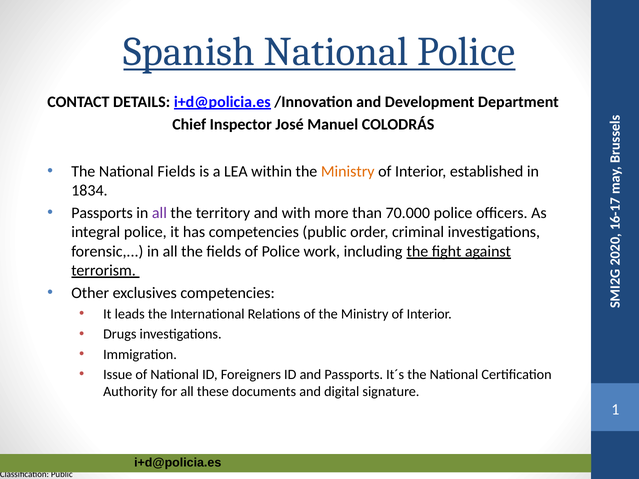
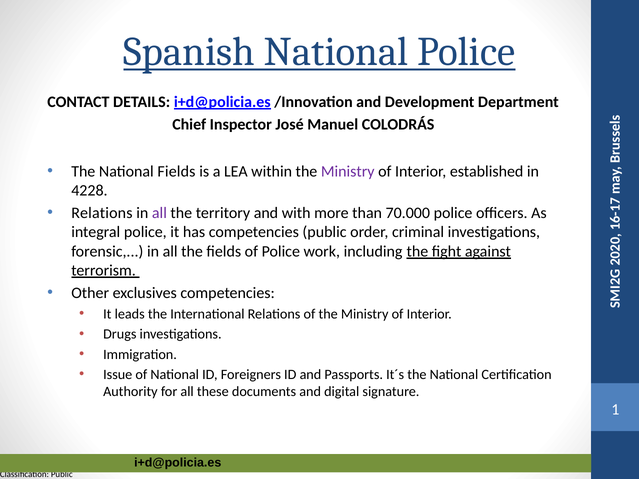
Ministry at (348, 172) colour: orange -> purple
1834: 1834 -> 4228
Passports at (102, 213): Passports -> Relations
